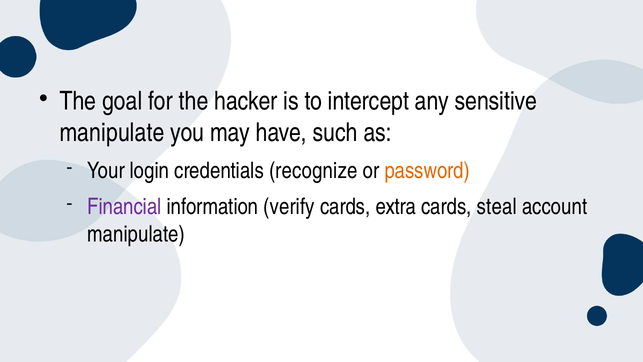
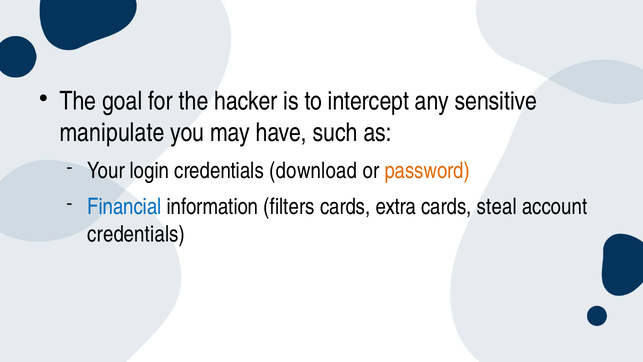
recognize: recognize -> download
Financial colour: purple -> blue
verify: verify -> filters
manipulate at (136, 234): manipulate -> credentials
